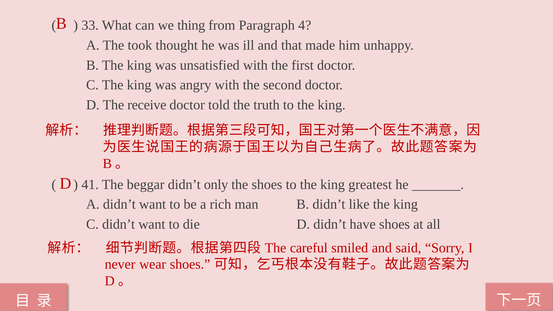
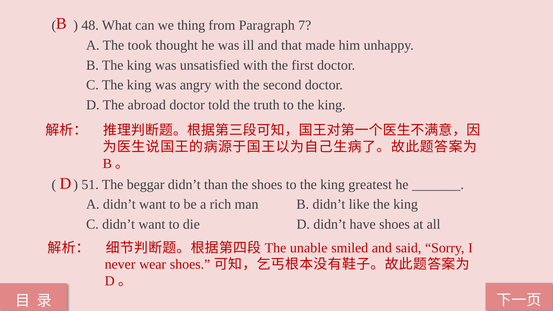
33: 33 -> 48
4: 4 -> 7
receive: receive -> abroad
41: 41 -> 51
only: only -> than
careful: careful -> unable
